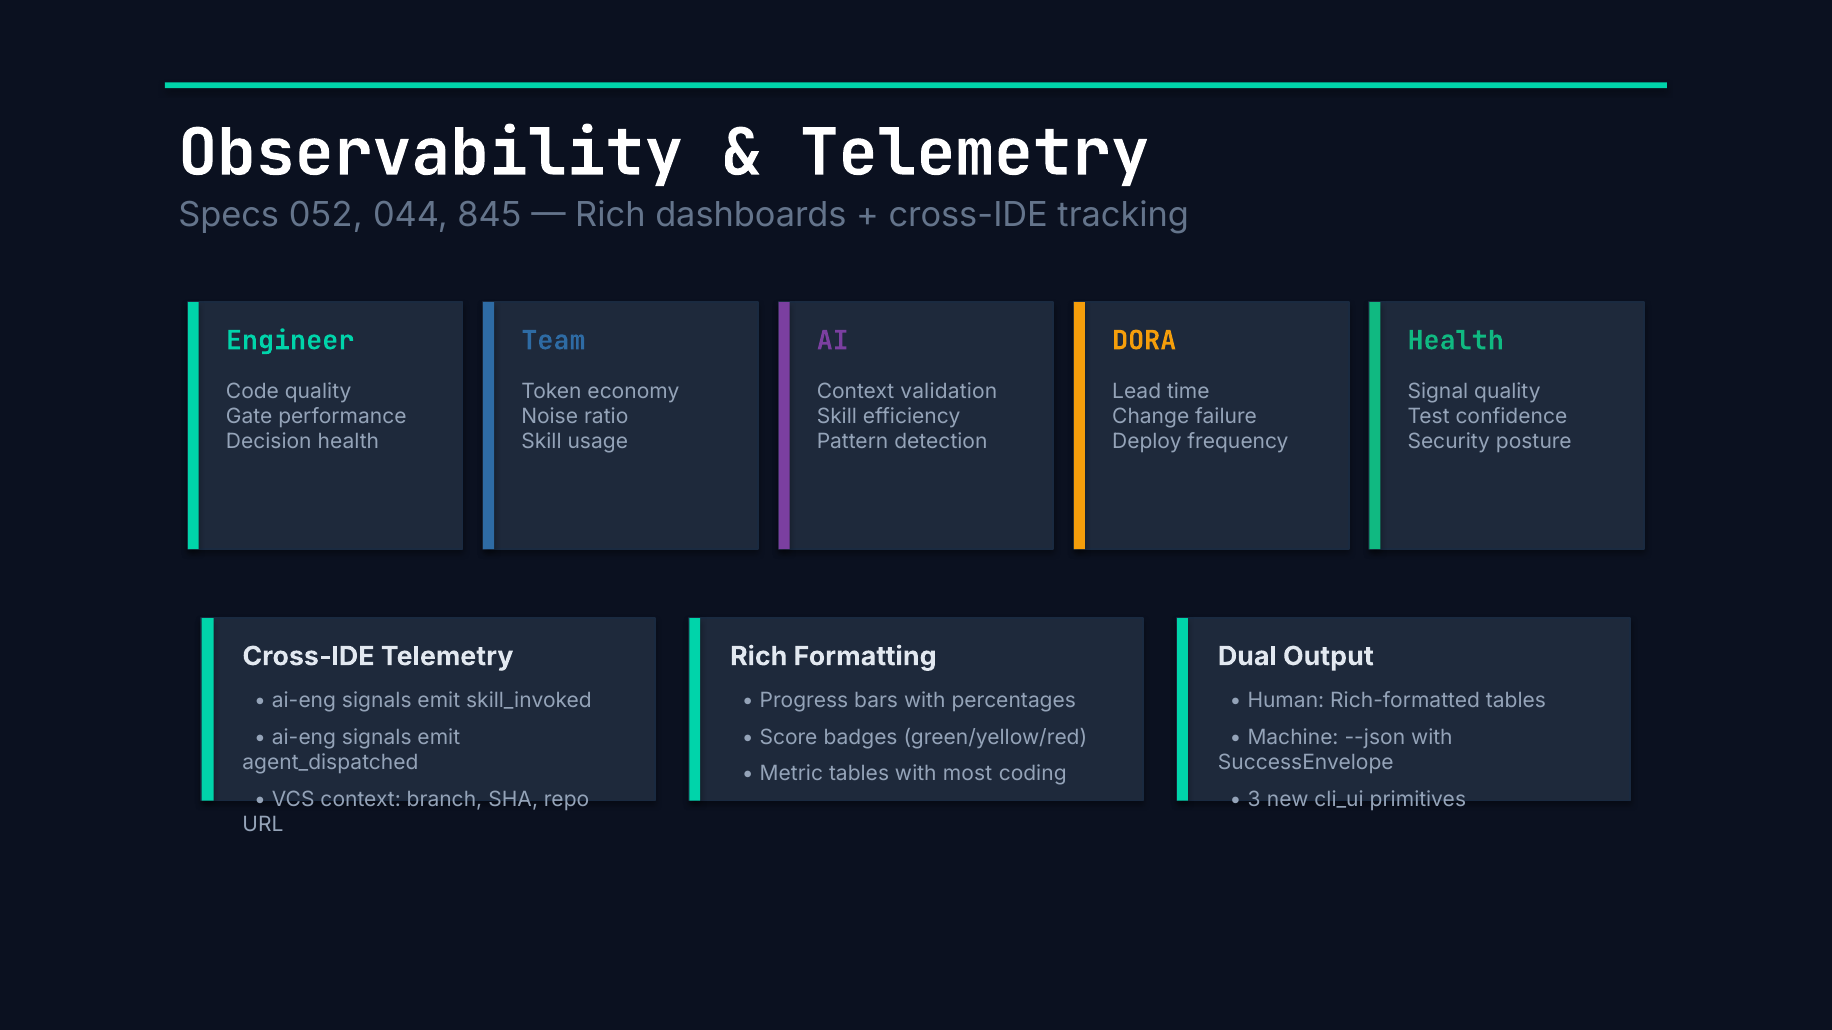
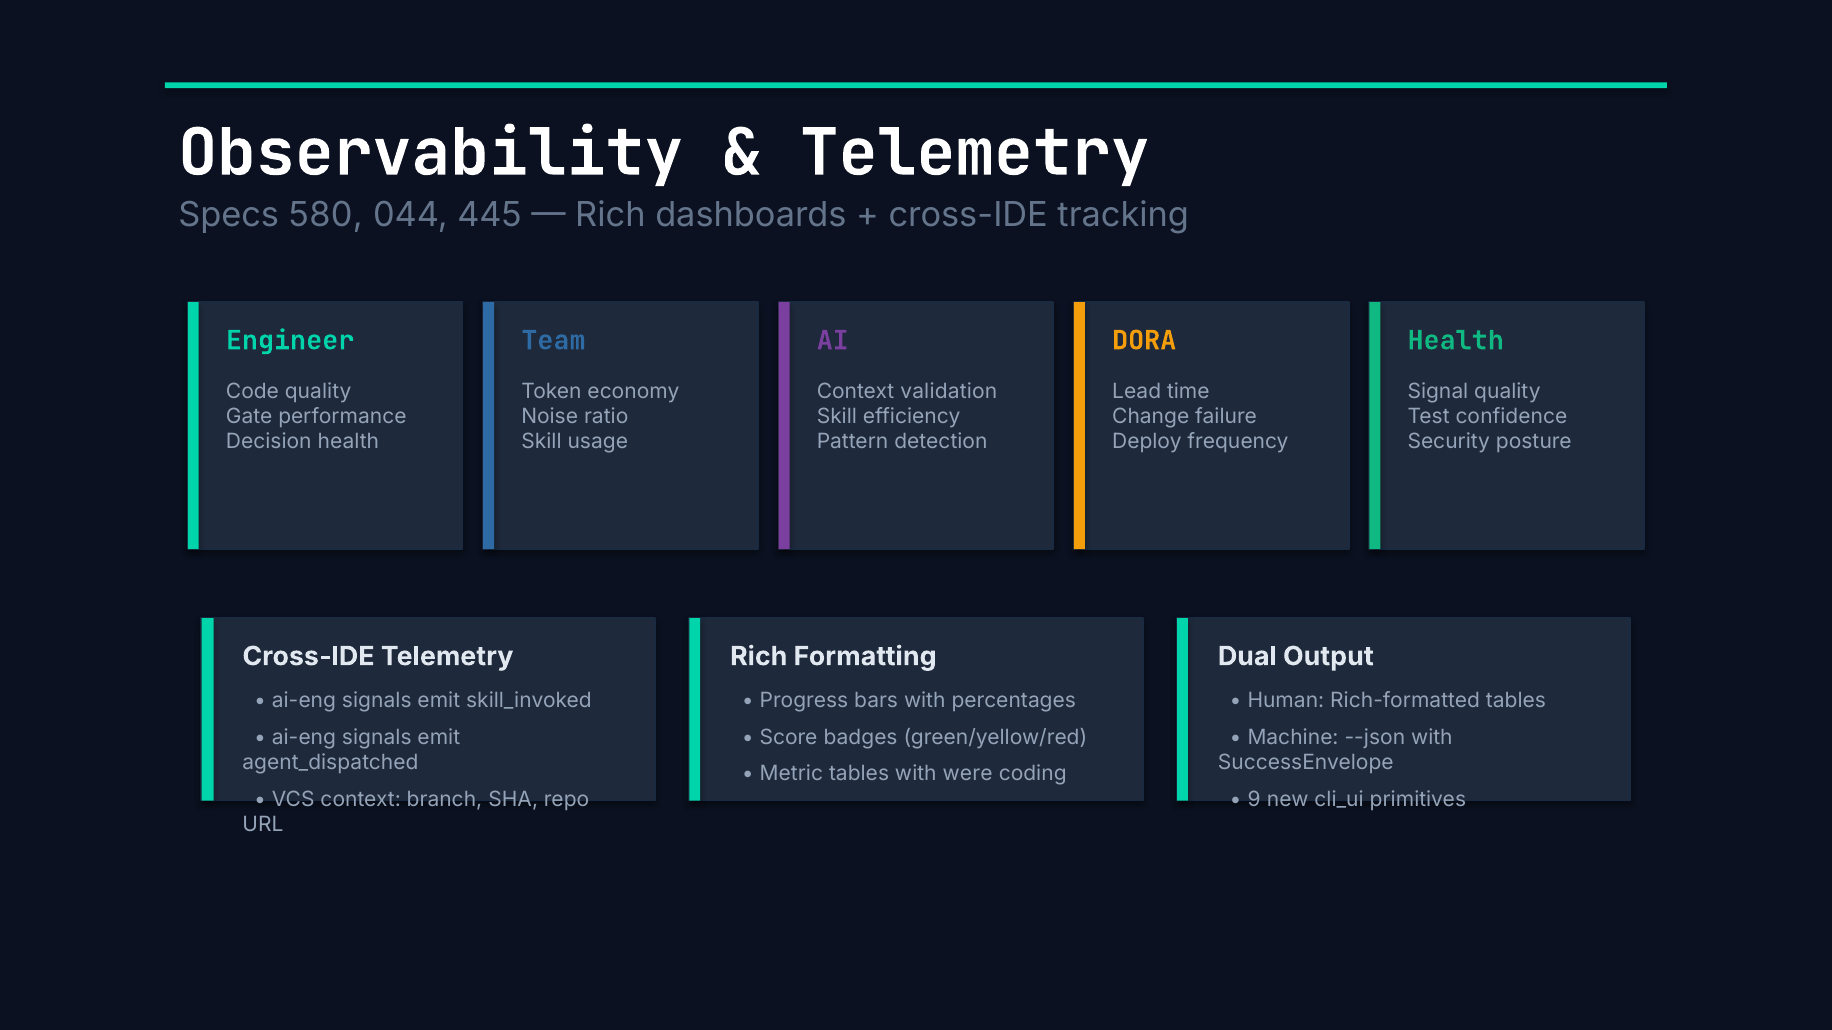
052: 052 -> 580
845: 845 -> 445
most: most -> were
3: 3 -> 9
